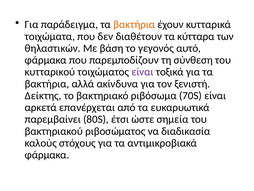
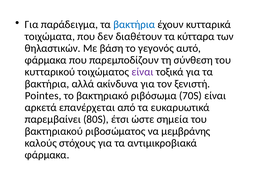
βακτήρια at (134, 24) colour: orange -> blue
Δείκτης: Δείκτης -> Pointes
διαδικασία: διαδικασία -> μεμβράνης
